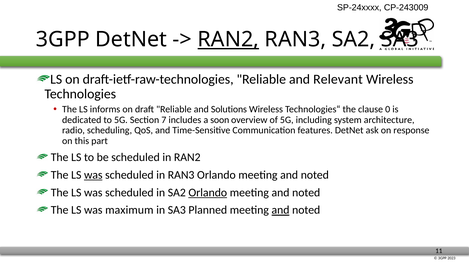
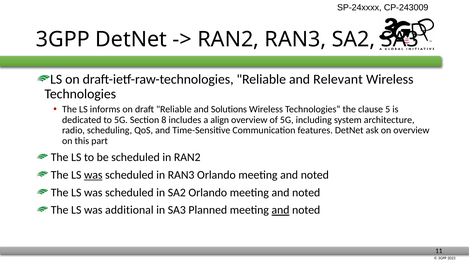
RAN2 at (228, 39) underline: present -> none
0: 0 -> 5
7: 7 -> 8
soon: soon -> align
on response: response -> overview
Orlando at (208, 192) underline: present -> none
maximum: maximum -> additional
